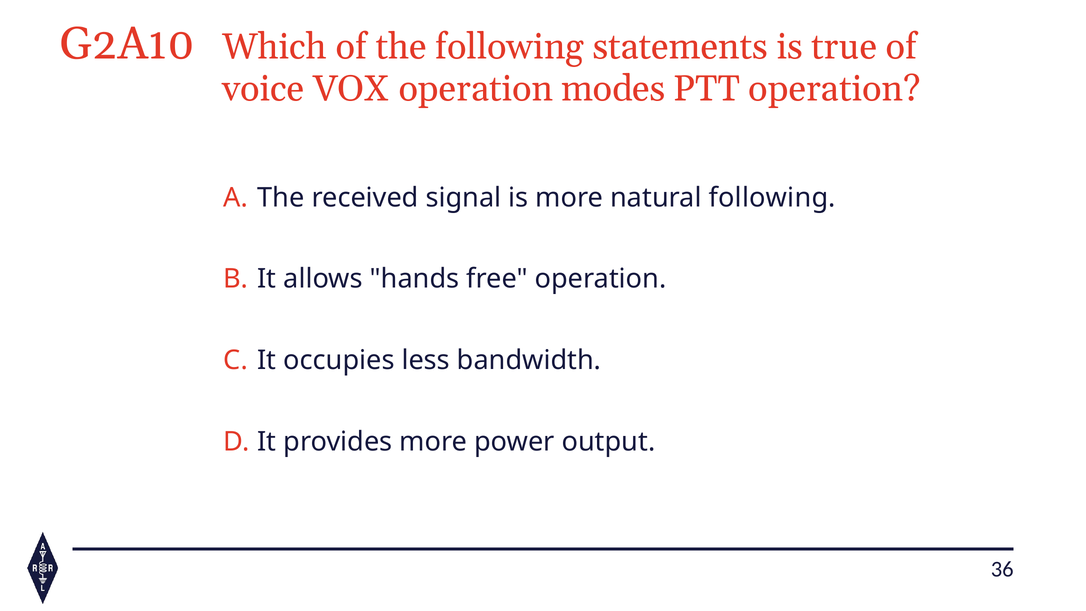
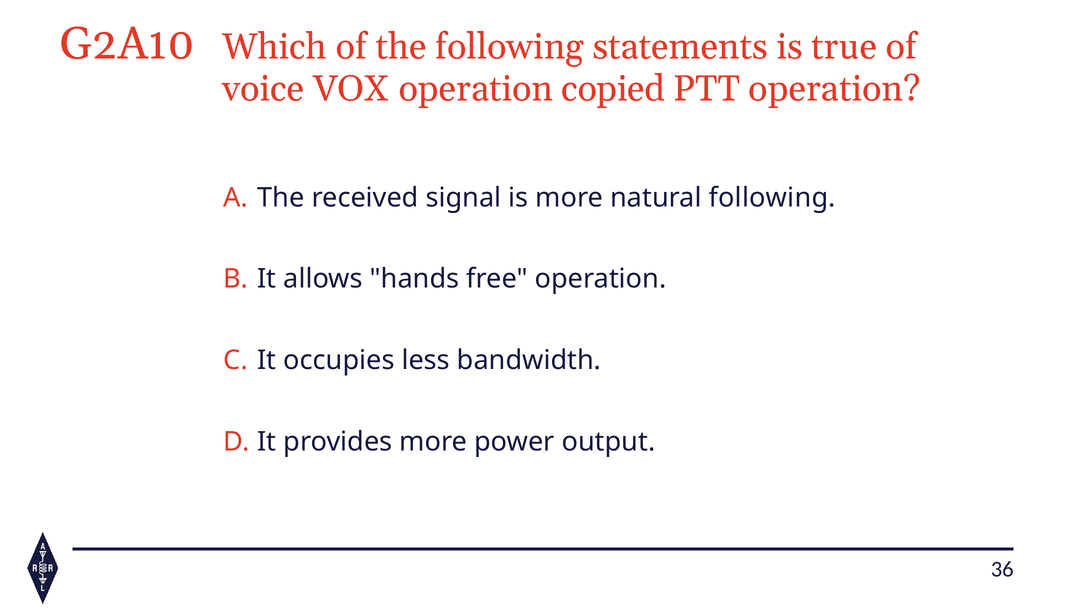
modes: modes -> copied
